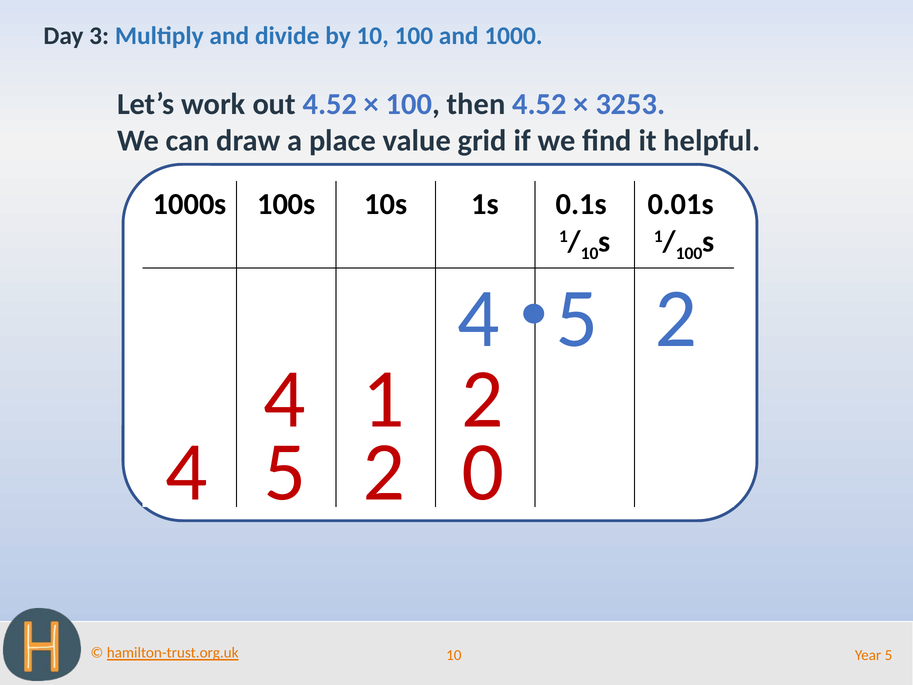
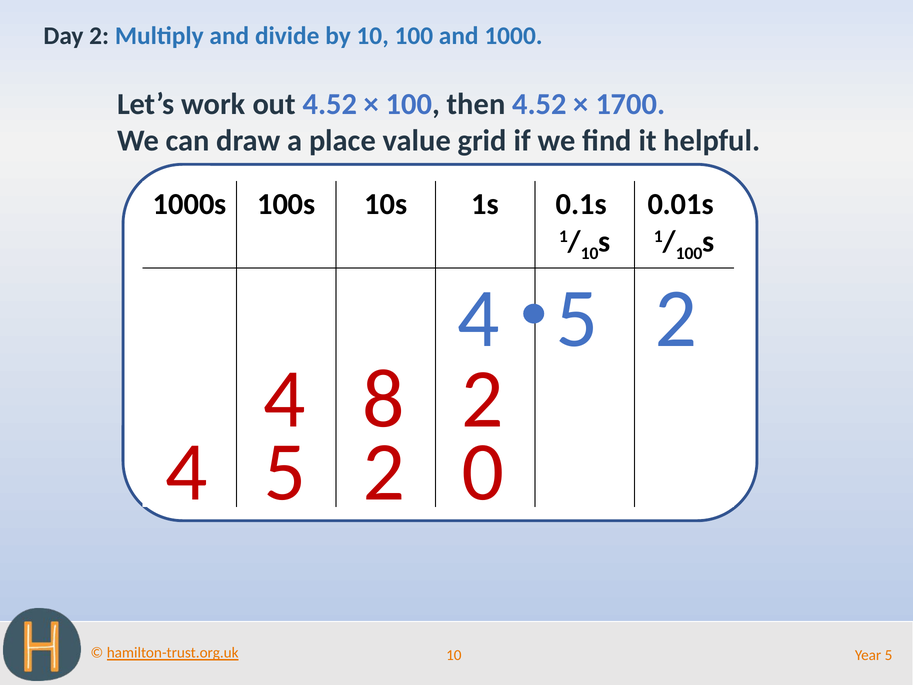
Day 3: 3 -> 2
3253: 3253 -> 1700
1: 1 -> 8
